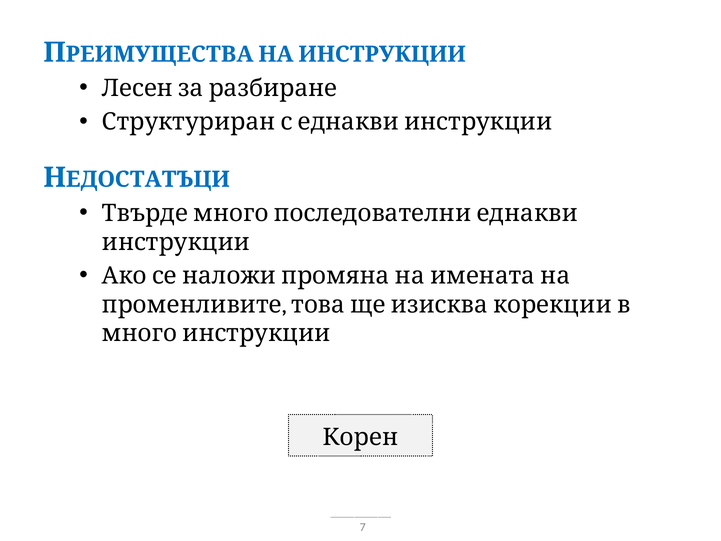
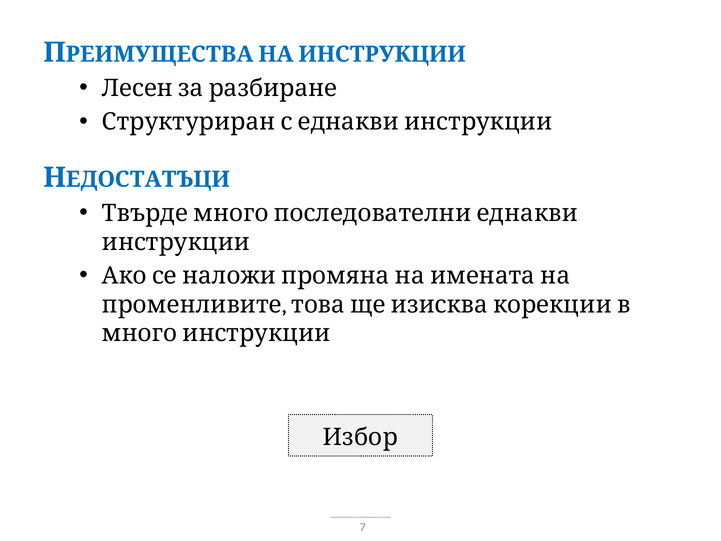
Корен: Корен -> Избор
